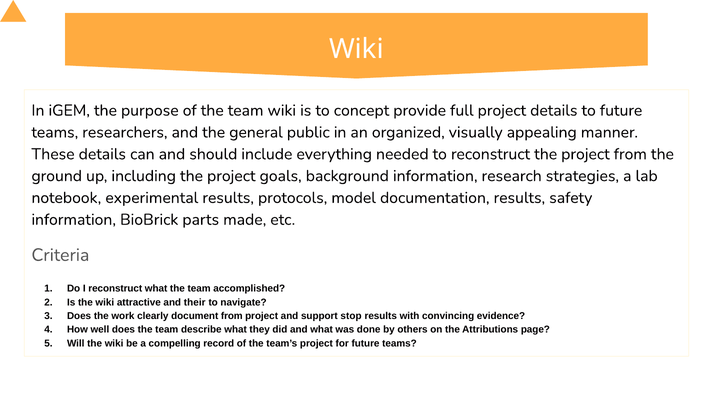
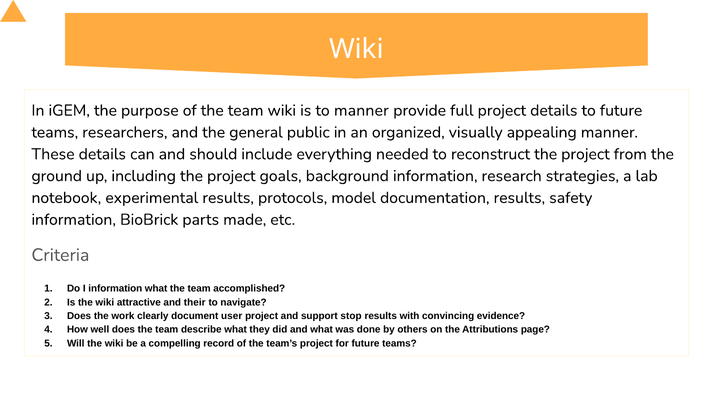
to concept: concept -> manner
I reconstruct: reconstruct -> information
document from: from -> user
